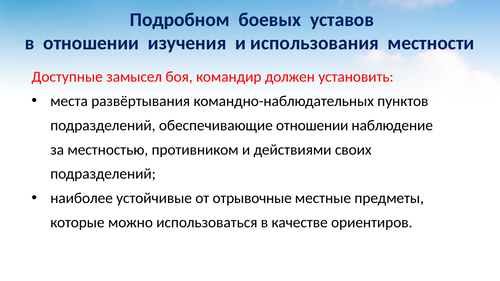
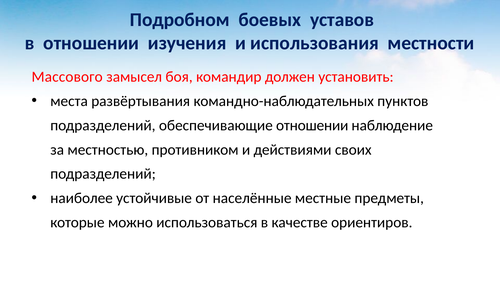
Доступные: Доступные -> Массового
отрывочные: отрывочные -> населённые
